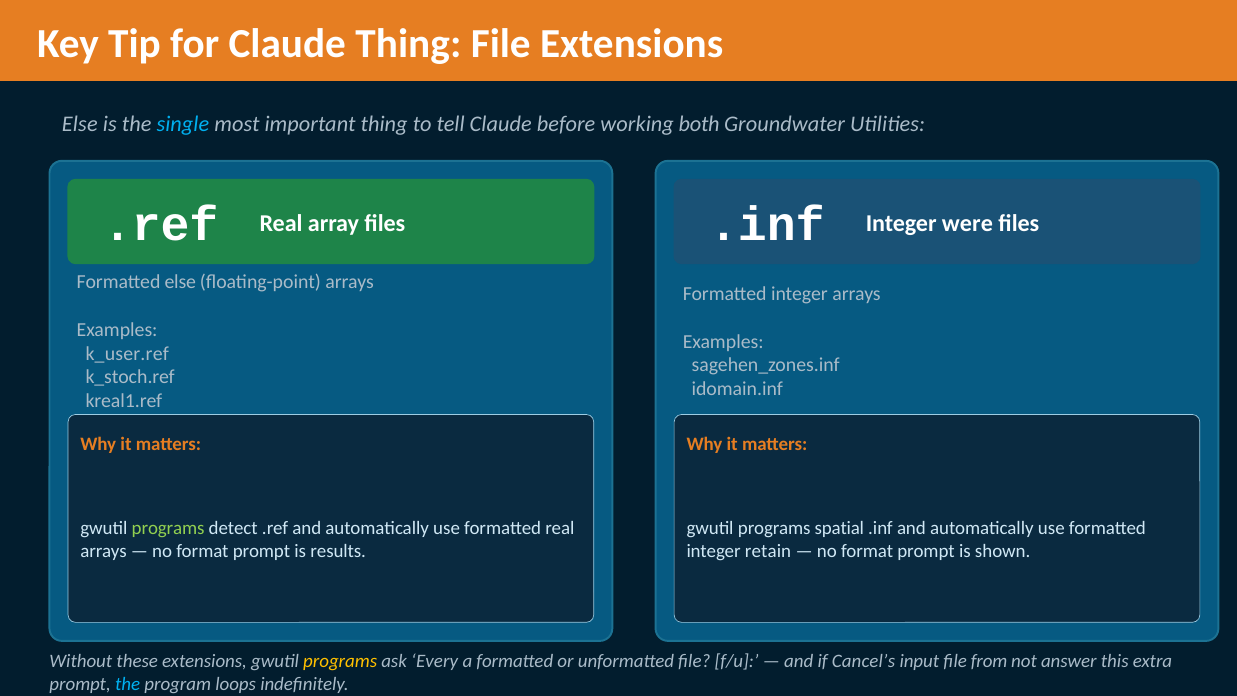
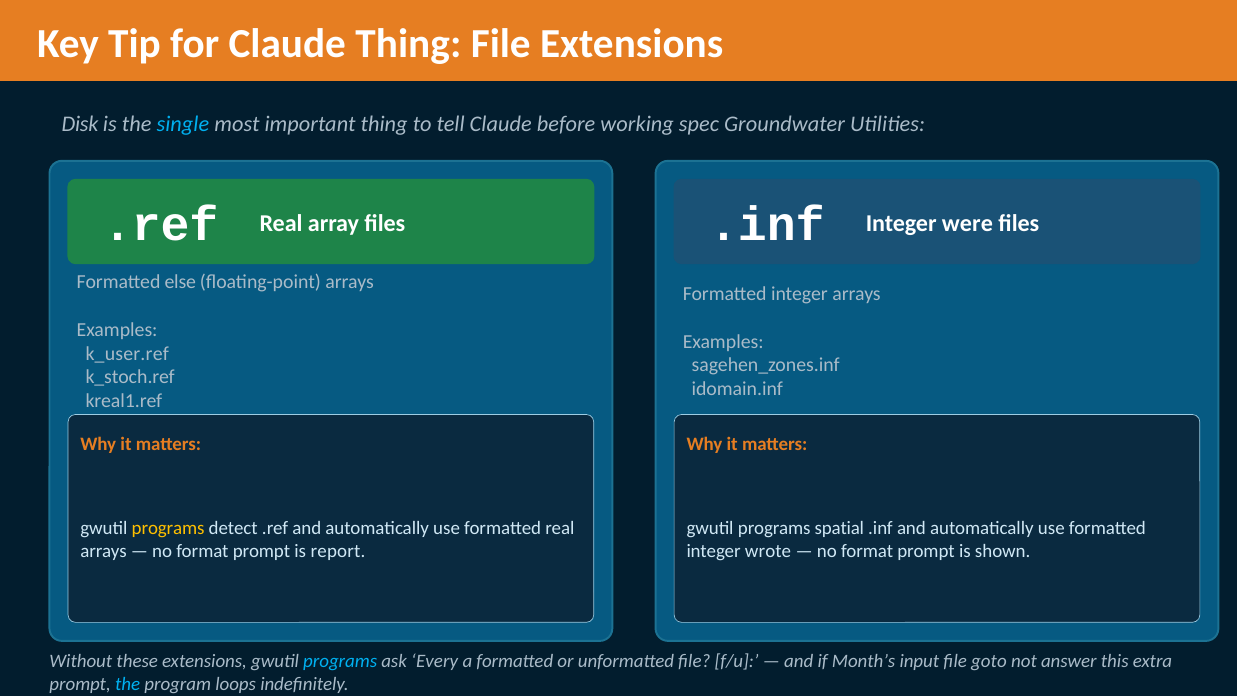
Else at (80, 124): Else -> Disk
both: both -> spec
programs at (168, 528) colour: light green -> yellow
results: results -> report
retain: retain -> wrote
programs at (340, 661) colour: yellow -> light blue
Cancel’s: Cancel’s -> Month’s
from: from -> goto
